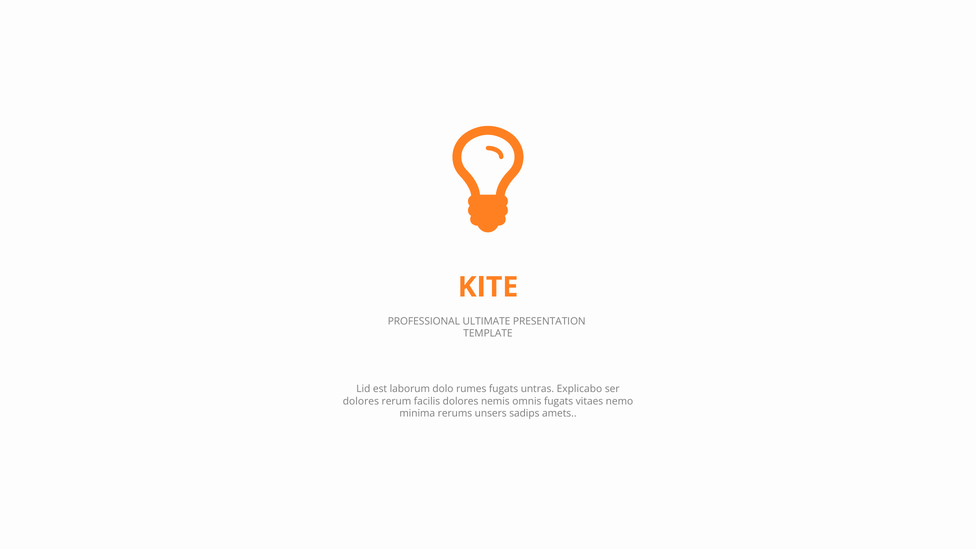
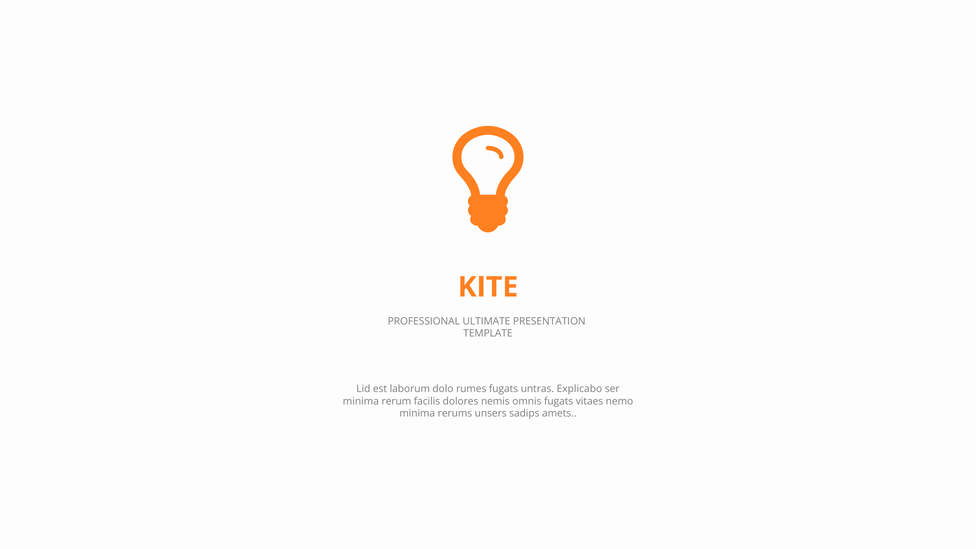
dolores at (361, 401): dolores -> minima
